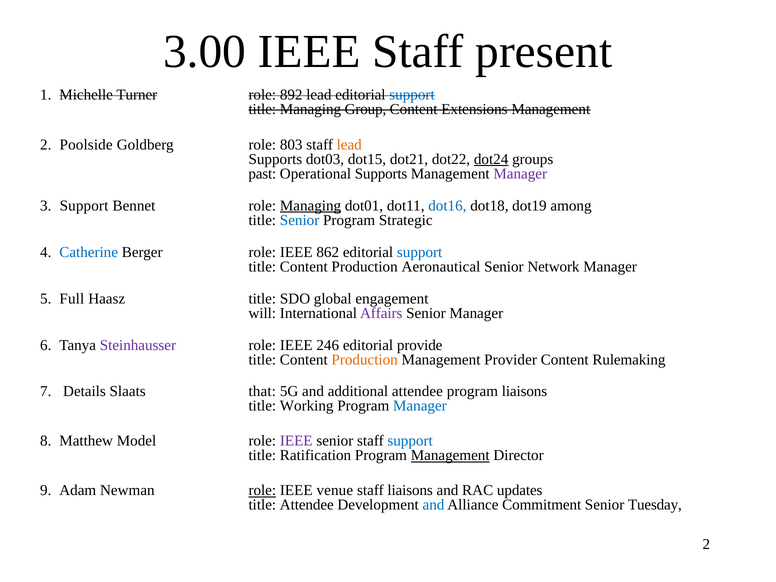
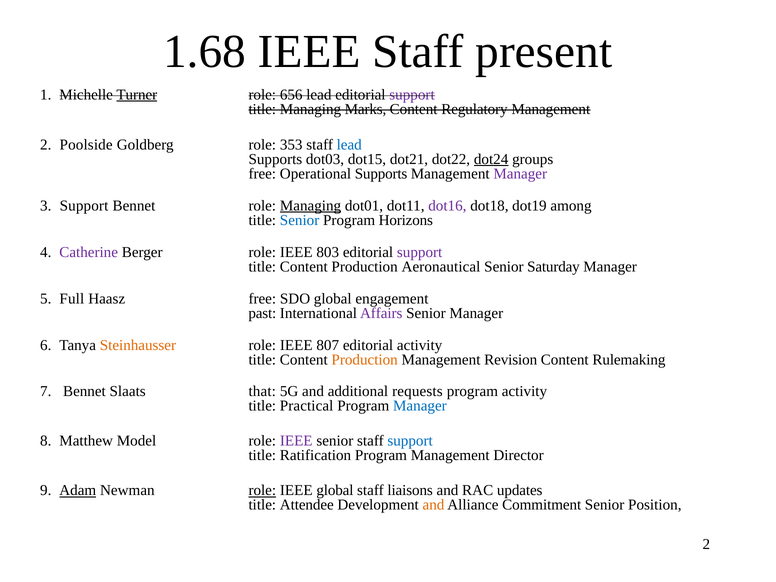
3.00: 3.00 -> 1.68
Turner underline: none -> present
892: 892 -> 656
support at (412, 95) colour: blue -> purple
Group: Group -> Marks
Extensions: Extensions -> Regulatory
803: 803 -> 353
lead at (349, 145) colour: orange -> blue
past at (262, 174): past -> free
dot16 colour: blue -> purple
Strategic: Strategic -> Horizons
Catherine colour: blue -> purple
862: 862 -> 803
support at (420, 252) colour: blue -> purple
Network: Network -> Saturday
Haasz title: title -> free
will: will -> past
Steinhausser colour: purple -> orange
246: 246 -> 807
editorial provide: provide -> activity
Provider: Provider -> Revision
Details at (84, 392): Details -> Bennet
additional attendee: attendee -> requests
program liaisons: liaisons -> activity
Working: Working -> Practical
Management at (450, 455) underline: present -> none
Adam underline: none -> present
IEEE venue: venue -> global
and at (433, 505) colour: blue -> orange
Tuesday: Tuesday -> Position
